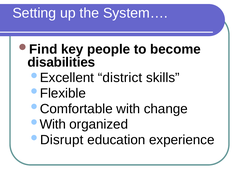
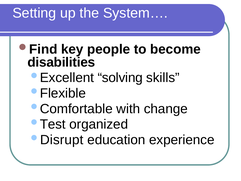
district: district -> solving
With at (53, 124): With -> Test
